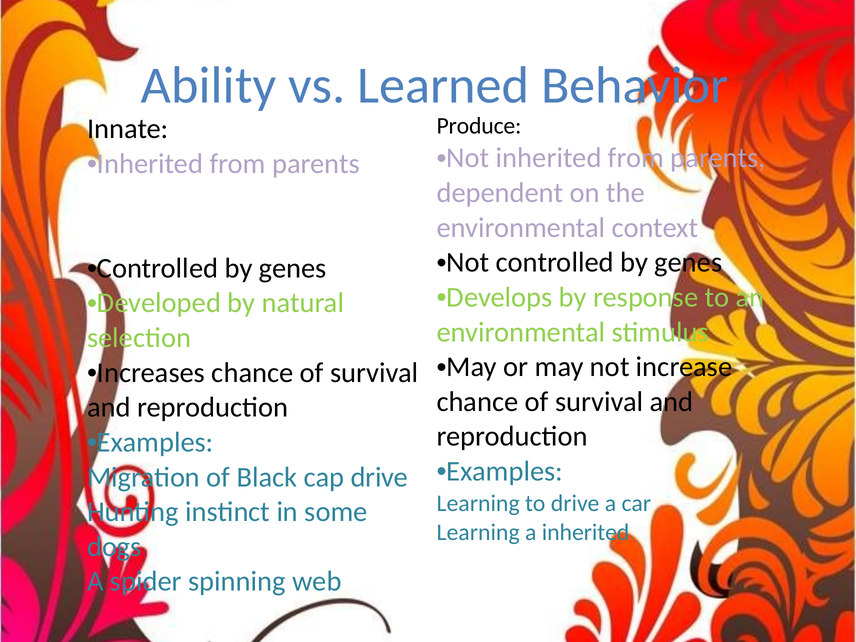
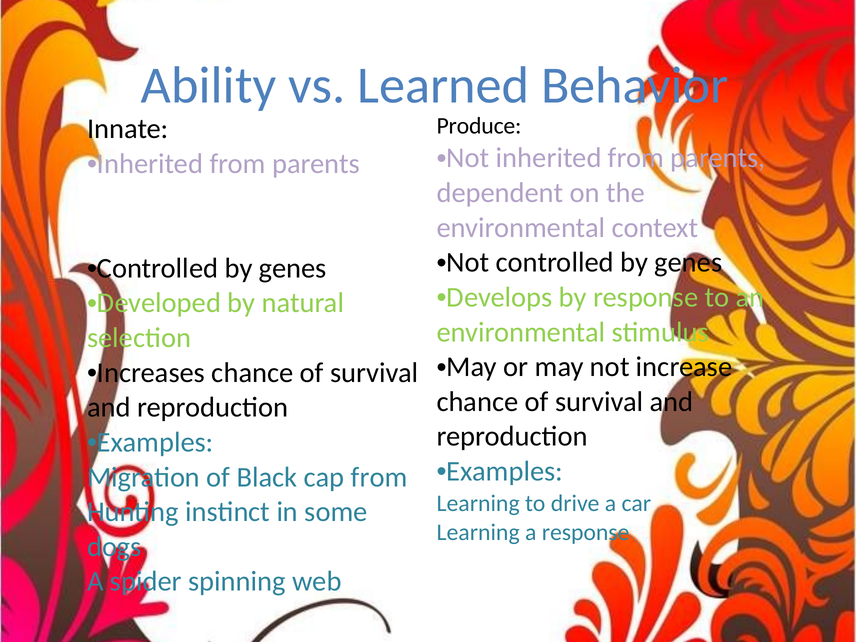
cap drive: drive -> from
a inherited: inherited -> response
